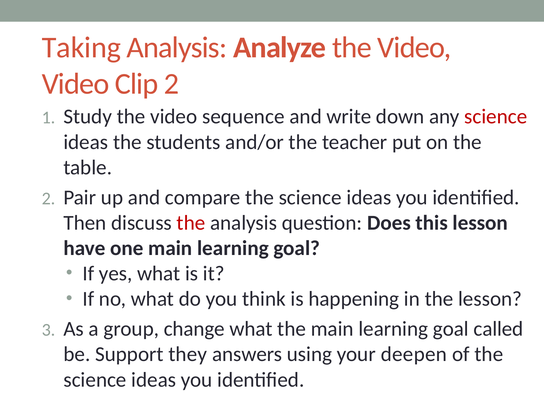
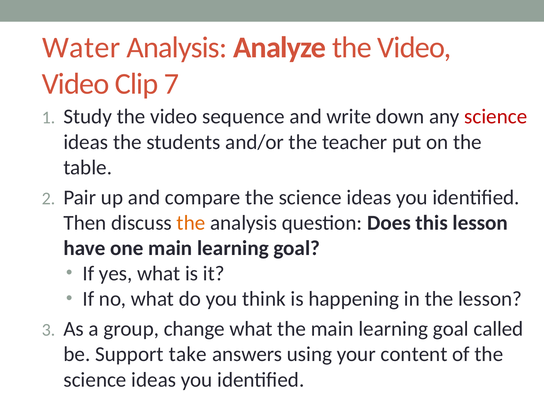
Taking: Taking -> Water
Clip 2: 2 -> 7
the at (191, 223) colour: red -> orange
they: they -> take
deepen: deepen -> content
